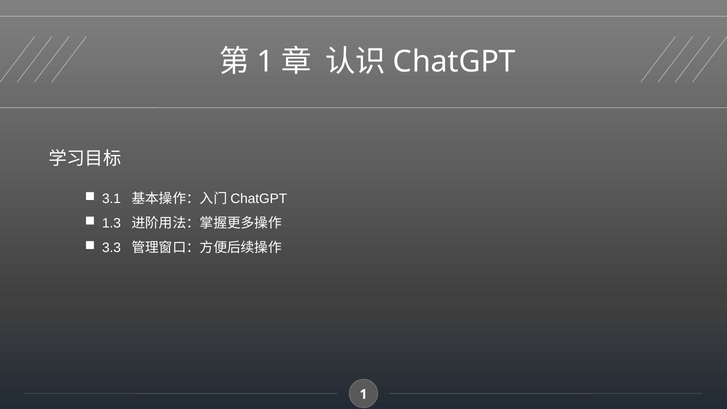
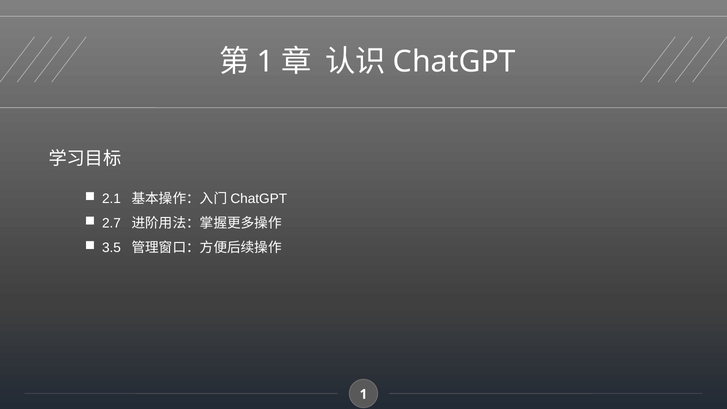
3.1: 3.1 -> 2.1
1.3: 1.3 -> 2.7
3.3: 3.3 -> 3.5
